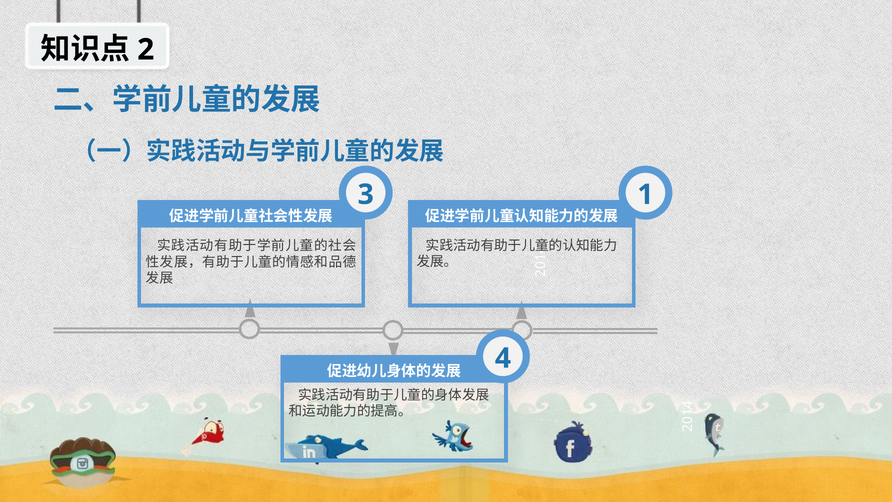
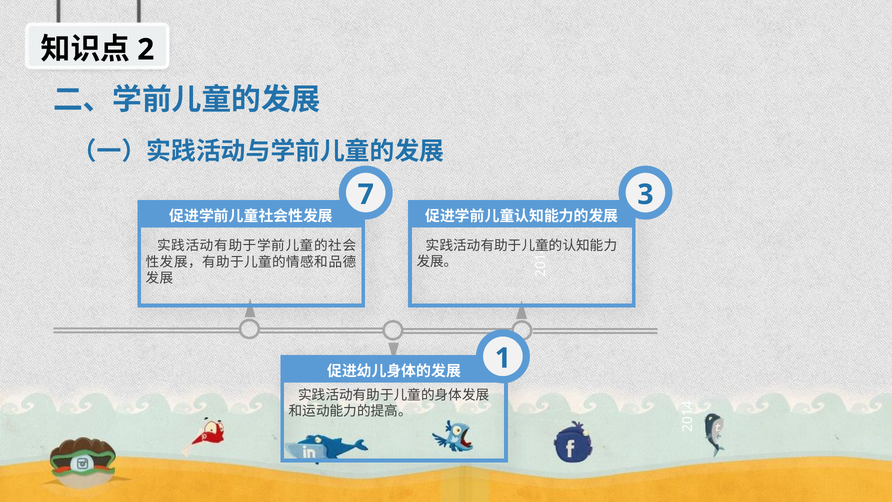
1 at (645, 194): 1 -> 3
3: 3 -> 7
4 at (503, 358): 4 -> 1
